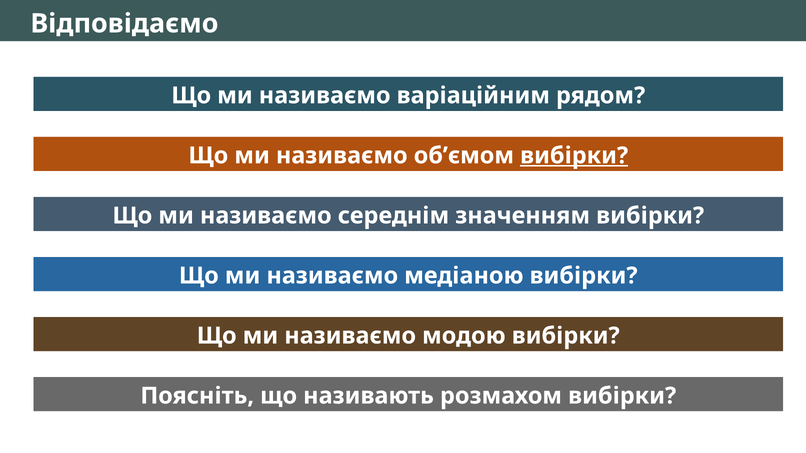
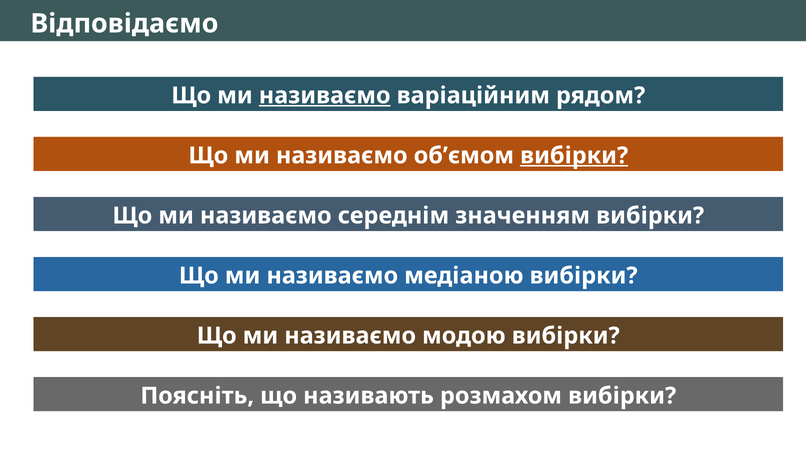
називаємо at (325, 96) underline: none -> present
